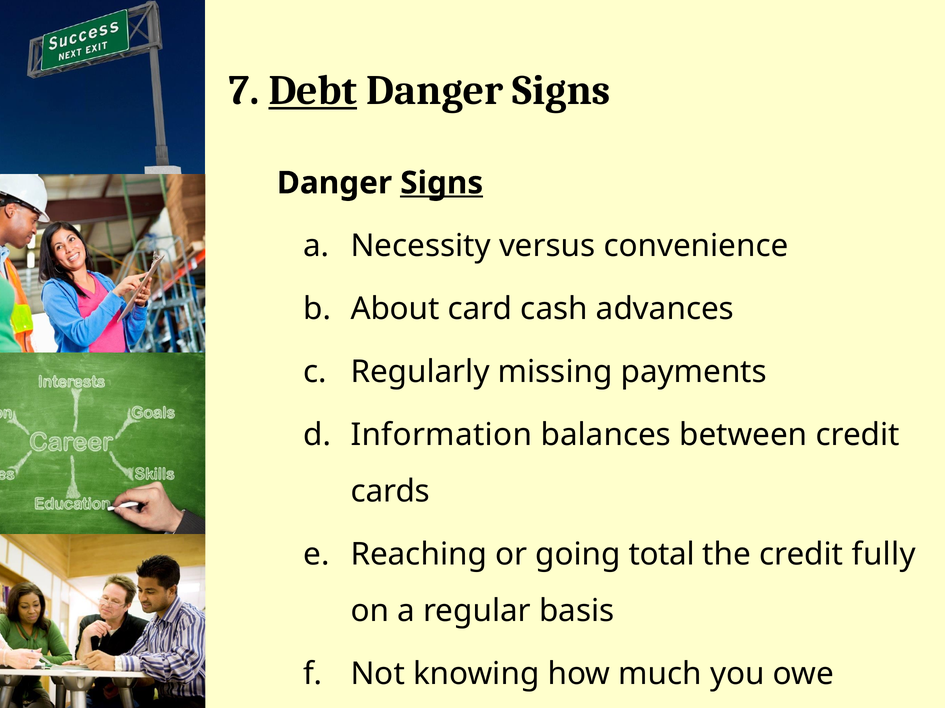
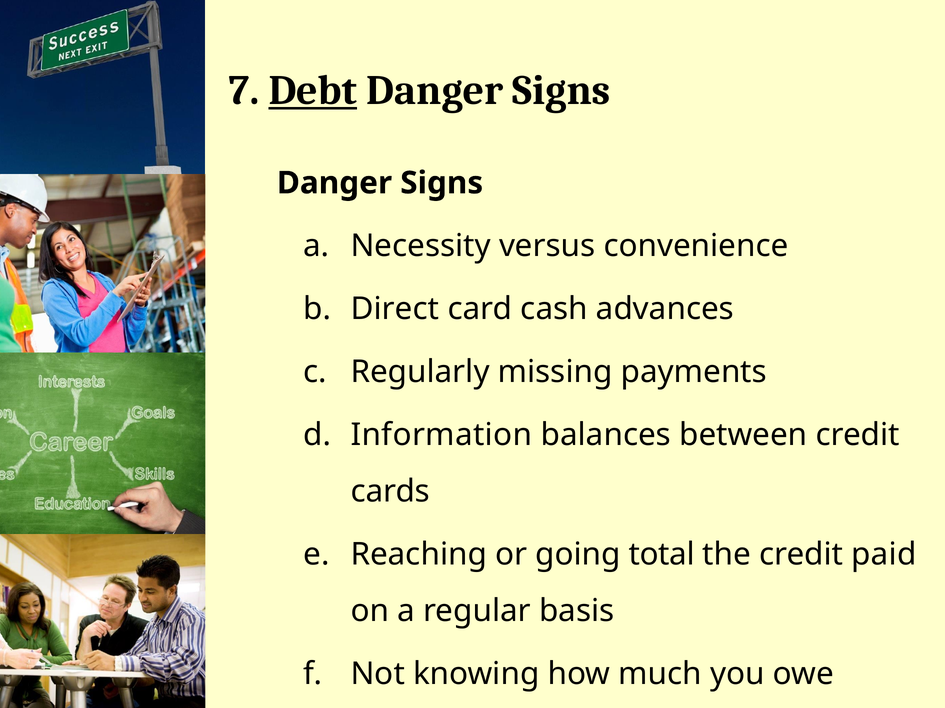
Signs at (442, 183) underline: present -> none
About: About -> Direct
fully: fully -> paid
